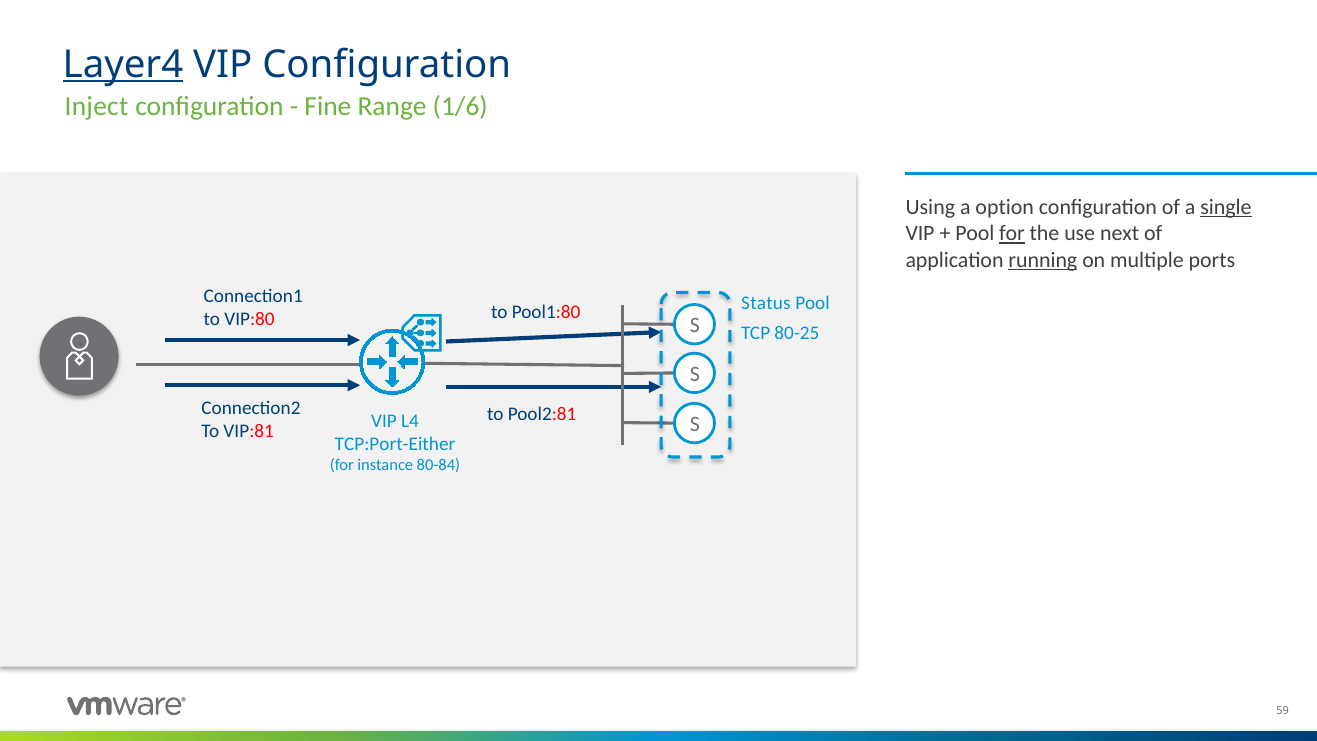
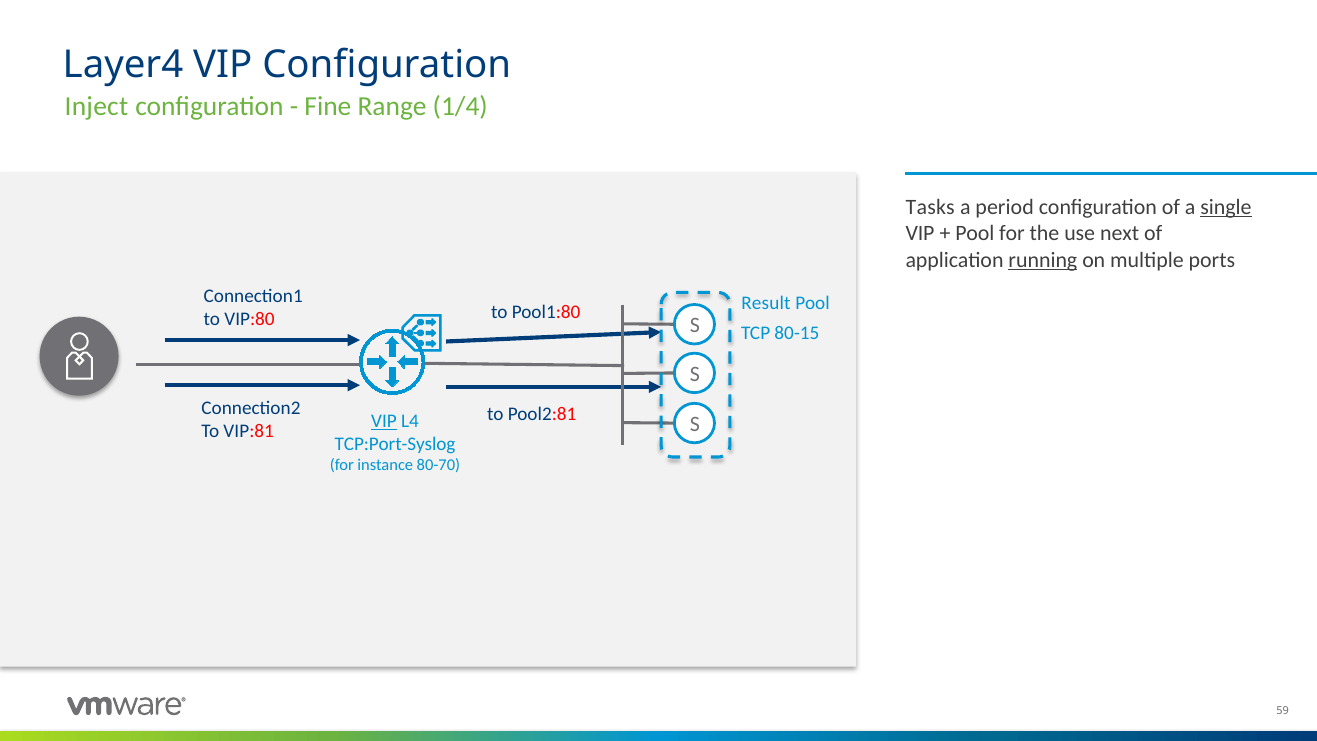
Layer4 underline: present -> none
1/6: 1/6 -> 1/4
Using: Using -> Tasks
option: option -> period
for at (1012, 234) underline: present -> none
Status: Status -> Result
80-25: 80-25 -> 80-15
VIP at (384, 421) underline: none -> present
TCP:Port-Either: TCP:Port-Either -> TCP:Port-Syslog
80-84: 80-84 -> 80-70
